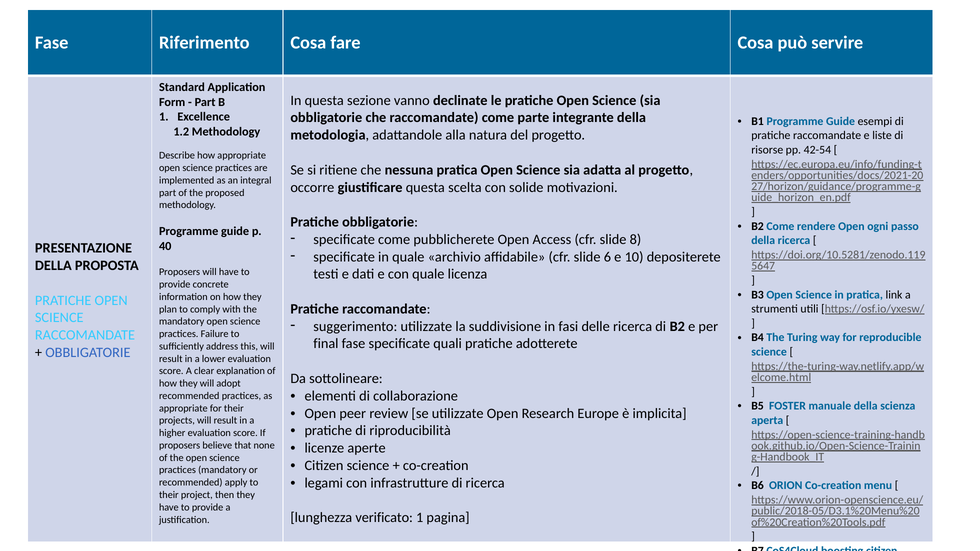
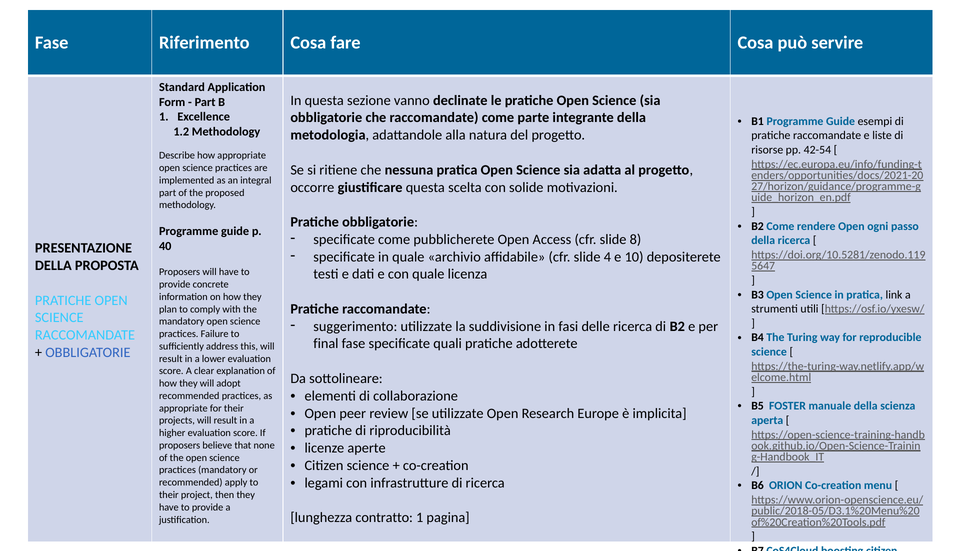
slide 6: 6 -> 4
verificato: verificato -> contratto
